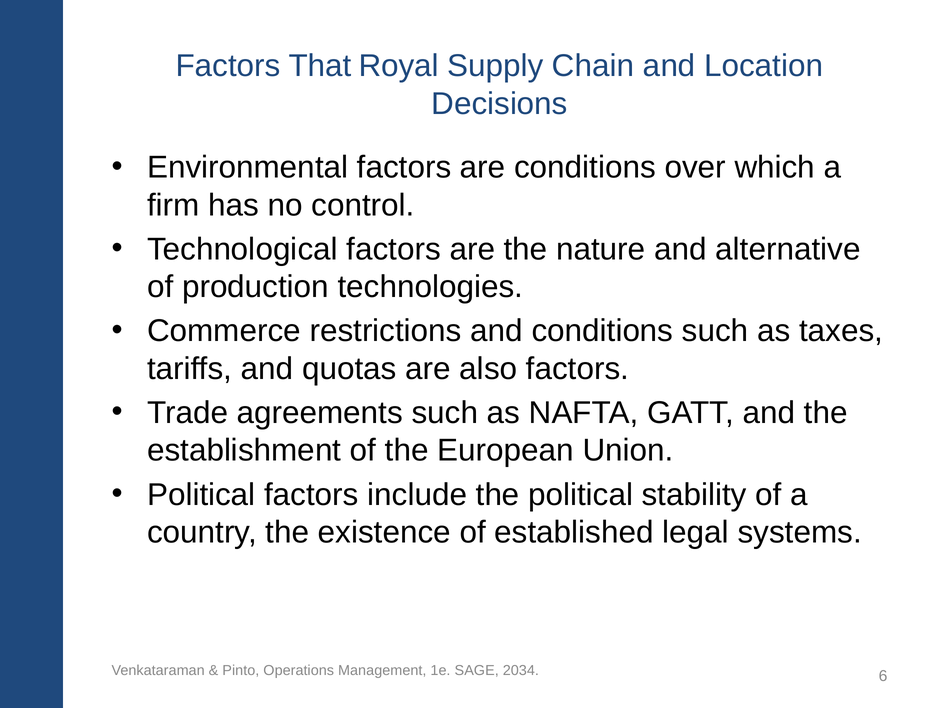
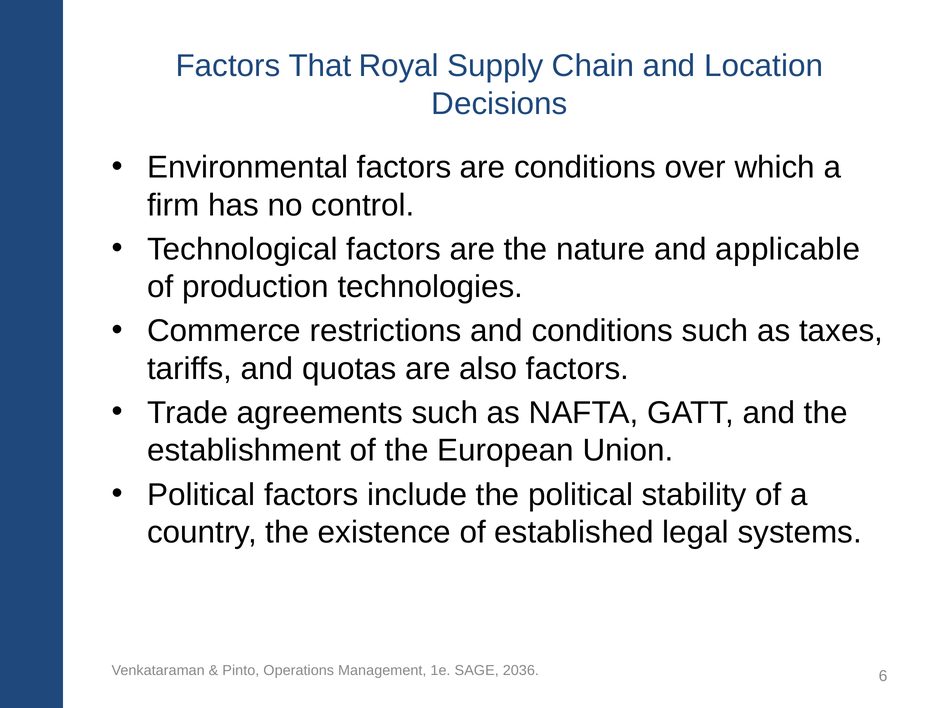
alternative: alternative -> applicable
2034: 2034 -> 2036
